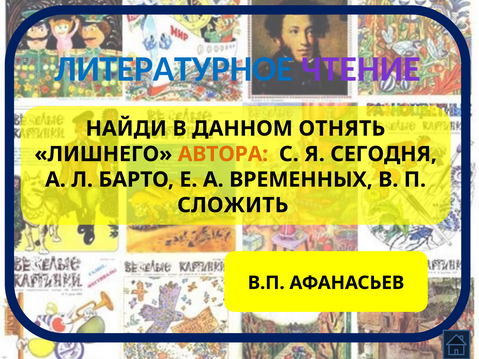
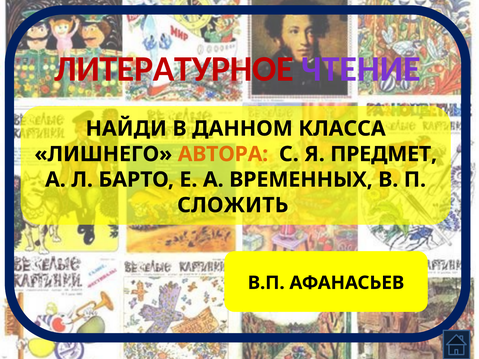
ЛИТЕРАТУРНОЕ colour: blue -> red
ОТНЯТЬ: ОТНЯТЬ -> КЛАССА
СЕГОДНЯ: СЕГОДНЯ -> ПРЕДМЕТ
